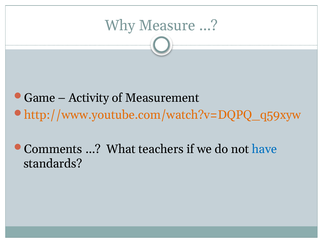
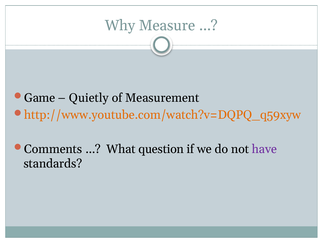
Activity: Activity -> Quietly
teachers: teachers -> question
have colour: blue -> purple
